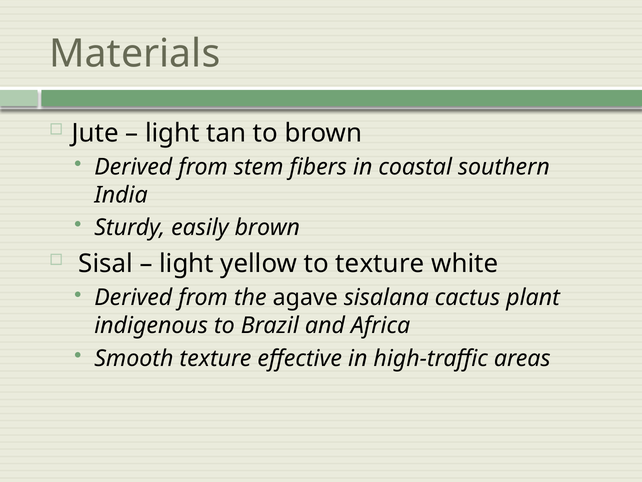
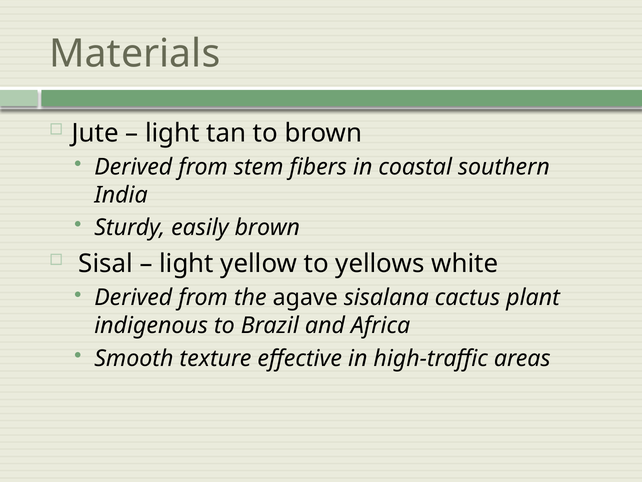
to texture: texture -> yellows
